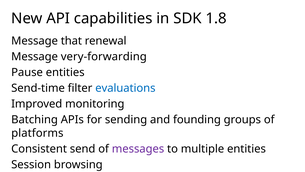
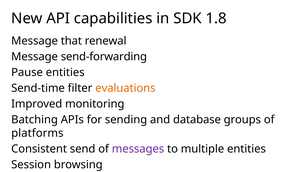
very-forwarding: very-forwarding -> send-forwarding
evaluations colour: blue -> orange
founding: founding -> database
